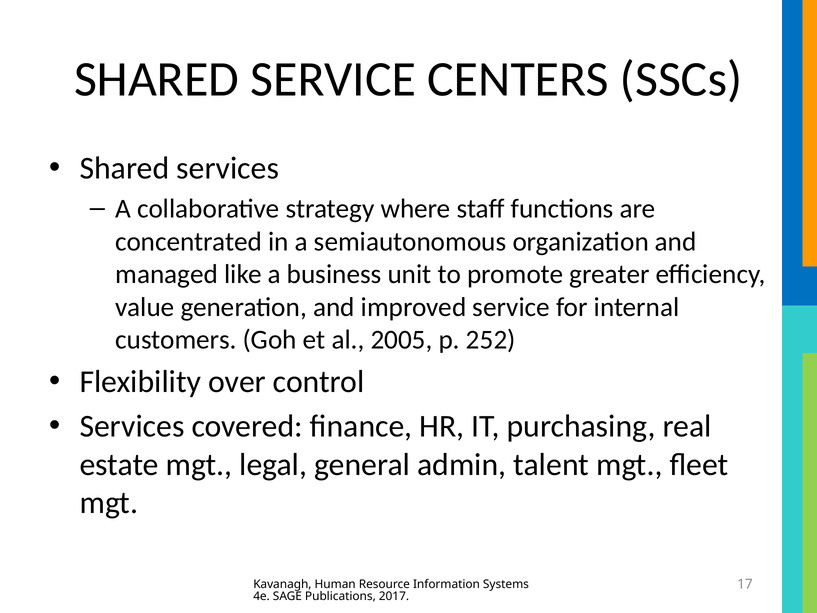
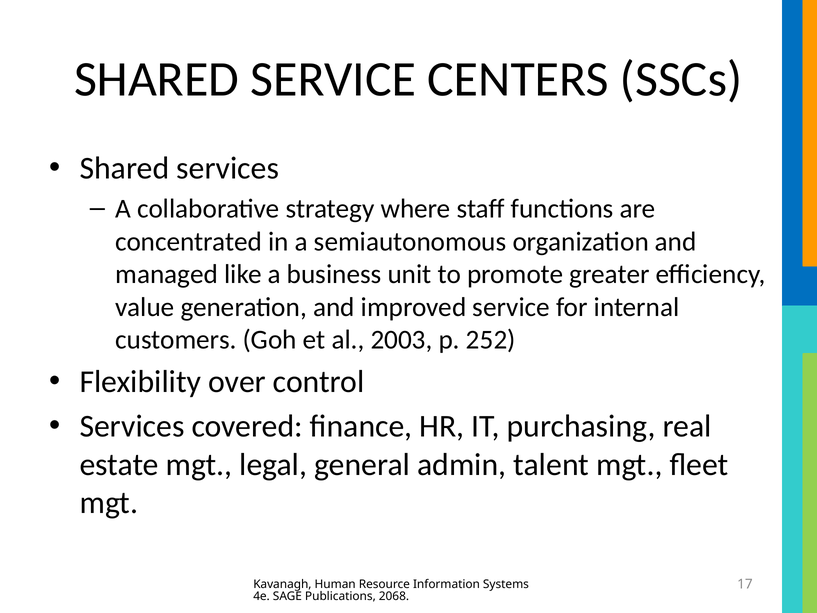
2005: 2005 -> 2003
2017: 2017 -> 2068
